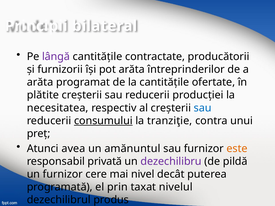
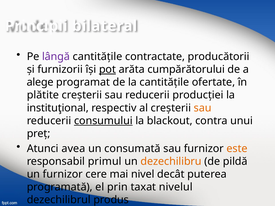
pot underline: none -> present
întreprinderilor: întreprinderilor -> cumpărătorului
arăta at (40, 82): arăta -> alege
necesitatea: necesitatea -> instituţional
sau at (203, 108) colour: blue -> orange
tranziţie: tranziţie -> blackout
amănuntul: amănuntul -> consumată
privată: privată -> primul
dezechilibru colour: purple -> orange
